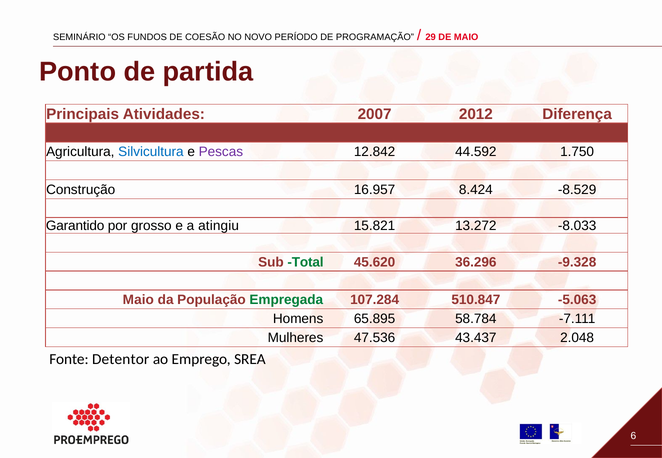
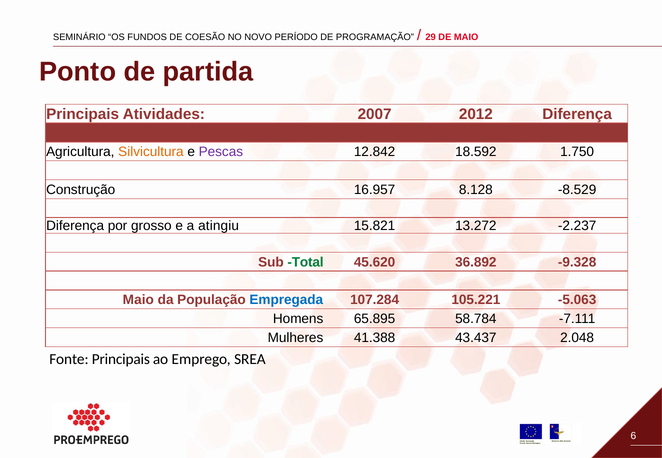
Silvicultura colour: blue -> orange
44.592: 44.592 -> 18.592
8.424: 8.424 -> 8.128
Garantido at (75, 226): Garantido -> Diferença
-8.033: -8.033 -> -2.237
36.296: 36.296 -> 36.892
Empregada colour: green -> blue
510.847: 510.847 -> 105.221
47.536: 47.536 -> 41.388
Fonte Detentor: Detentor -> Principais
